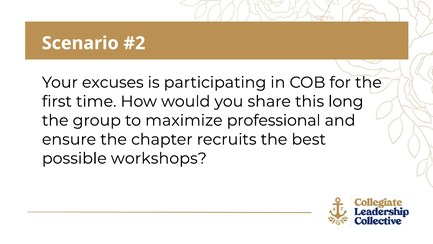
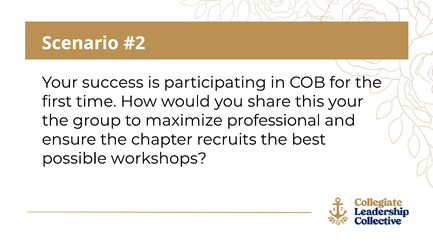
excuses: excuses -> success
this long: long -> your
